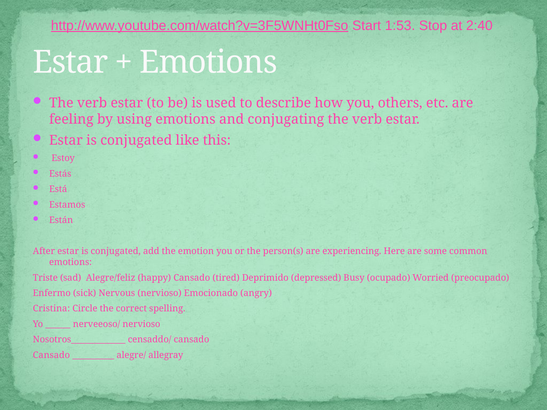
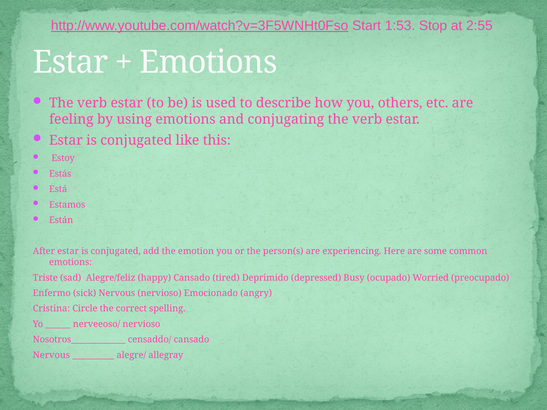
2:40: 2:40 -> 2:55
Cansado at (51, 355): Cansado -> Nervous
